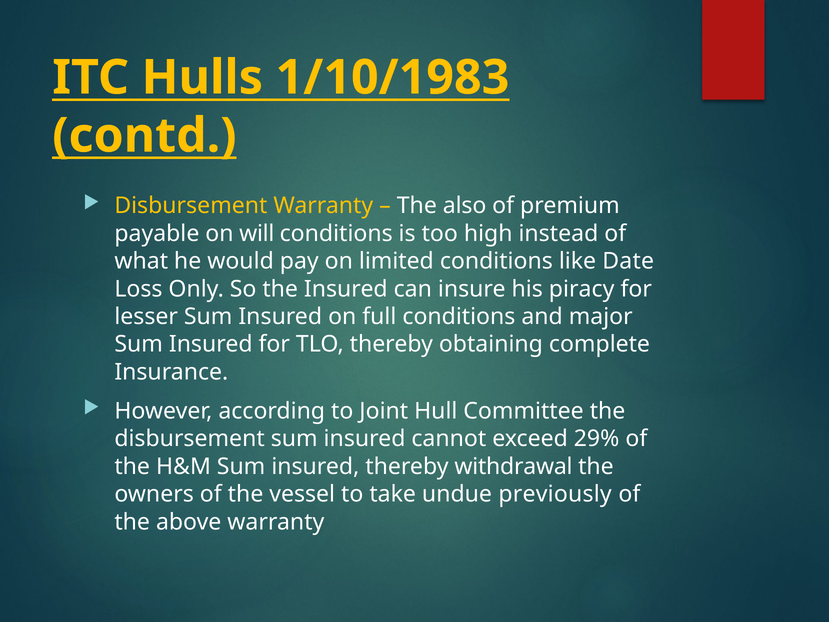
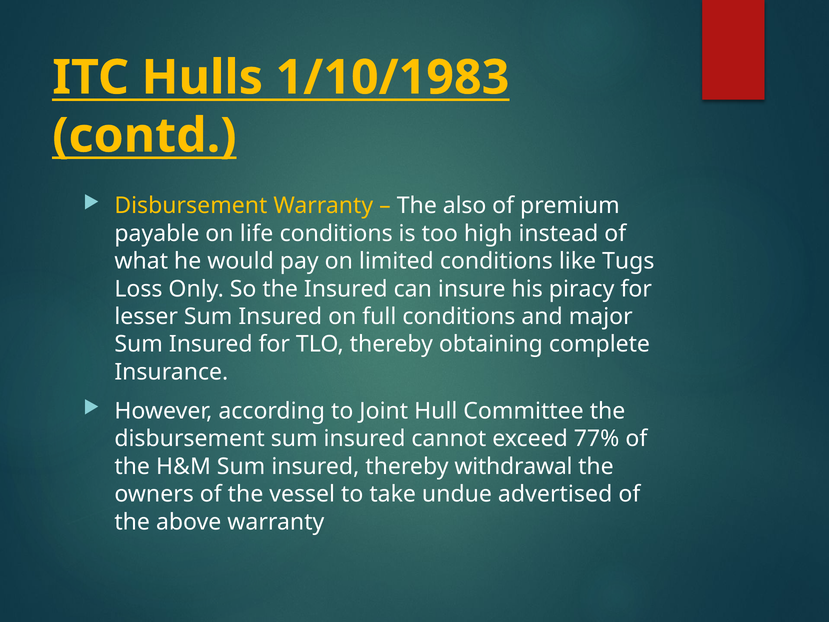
will: will -> life
Date: Date -> Tugs
29%: 29% -> 77%
previously: previously -> advertised
